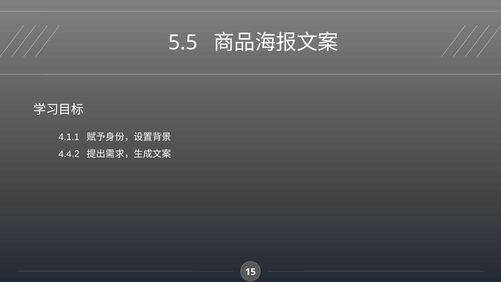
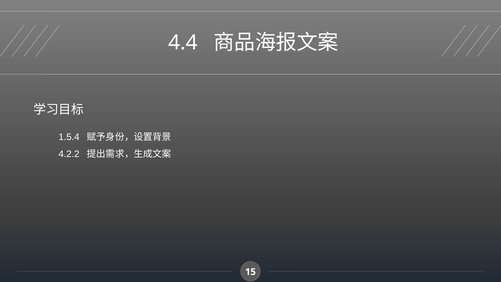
5.5: 5.5 -> 4.4
4.1.1: 4.1.1 -> 1.5.4
4.4.2: 4.4.2 -> 4.2.2
